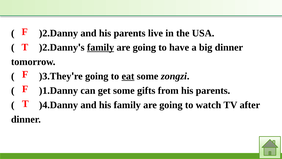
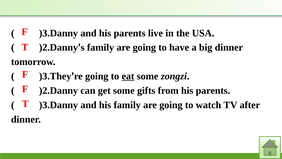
)2.Danny at (59, 33): )2.Danny -> )3.Danny
family at (101, 47) underline: present -> none
)1.Danny at (59, 90): )1.Danny -> )2.Danny
)4.Danny at (59, 105): )4.Danny -> )3.Danny
